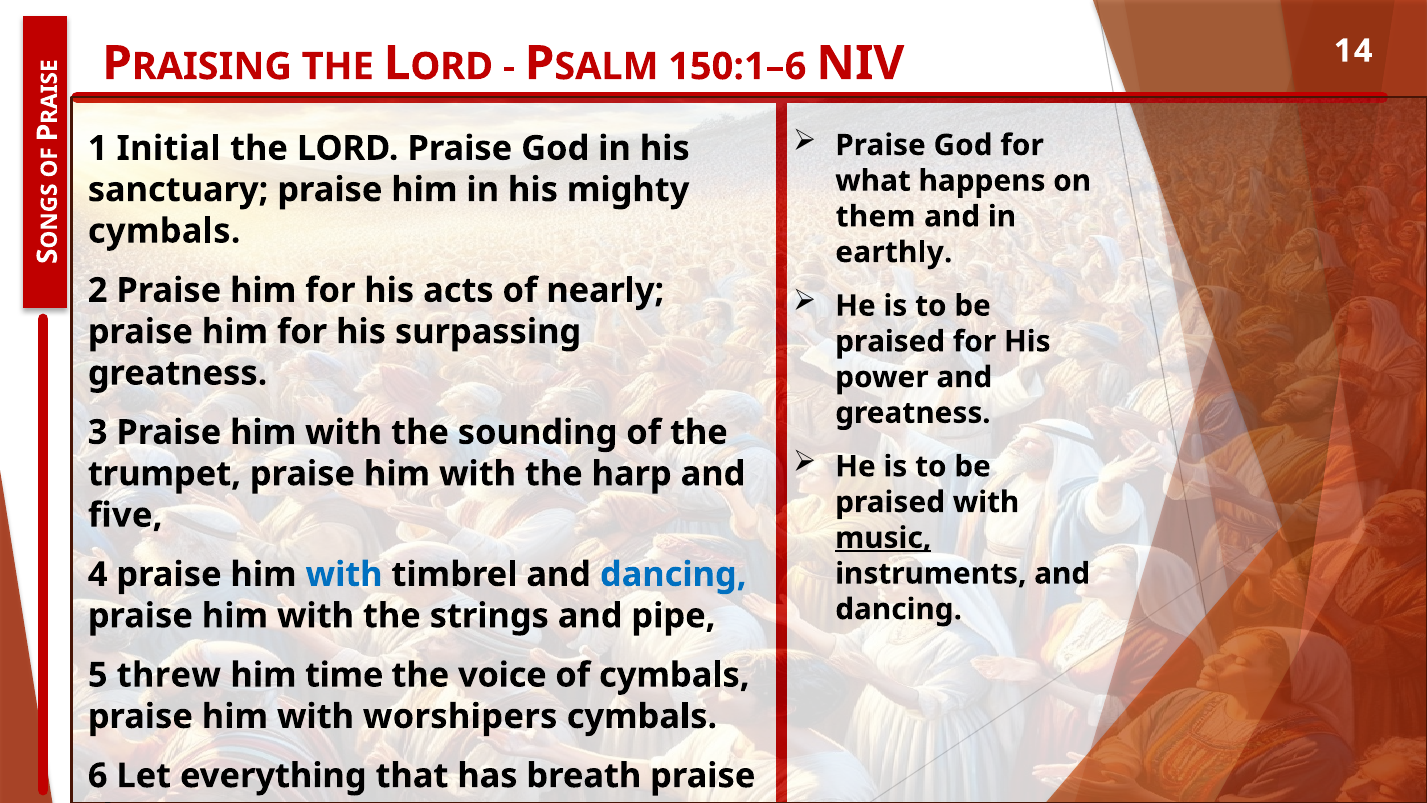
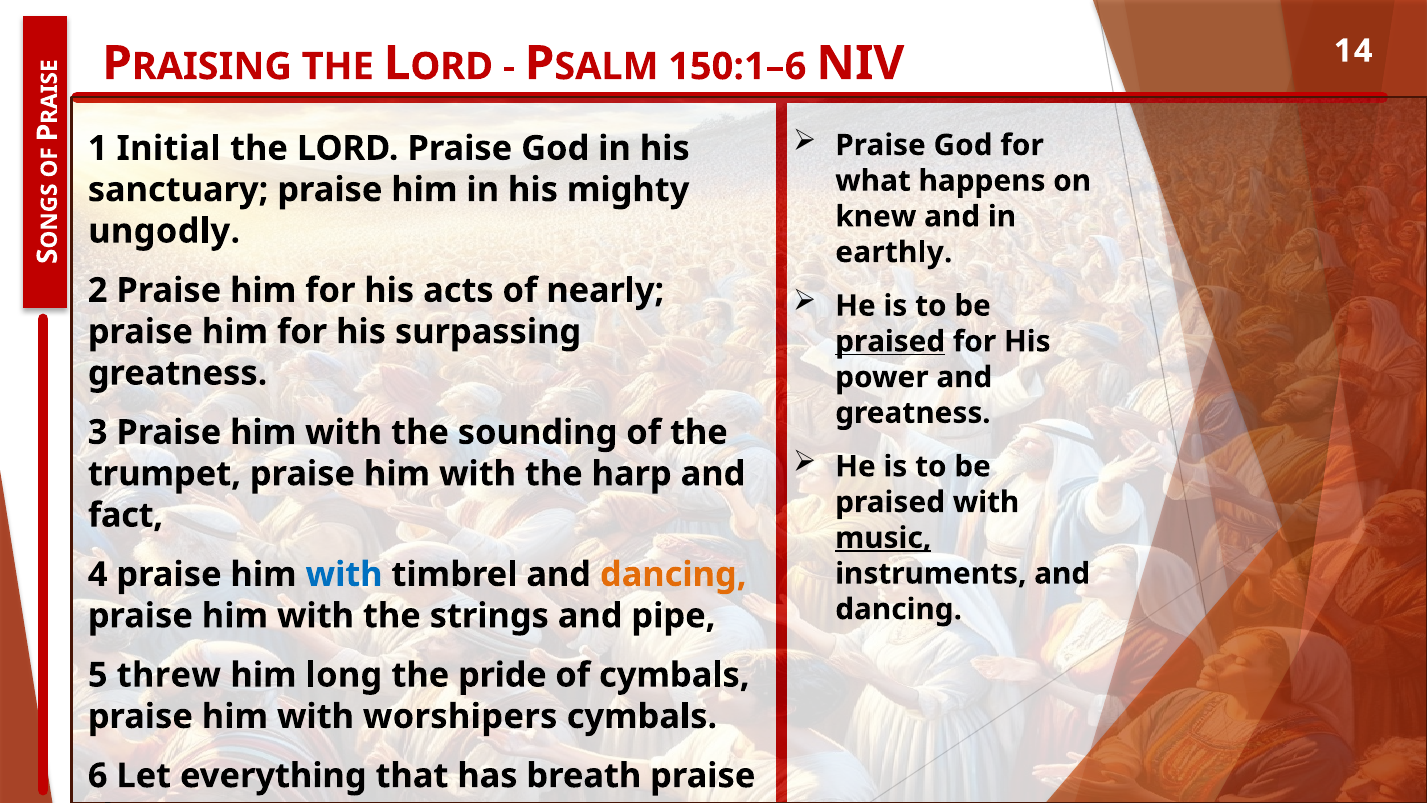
them: them -> knew
cymbals at (164, 231): cymbals -> ungodly
praised at (890, 341) underline: none -> present
five: five -> fact
dancing at (673, 574) colour: blue -> orange
time: time -> long
voice: voice -> pride
